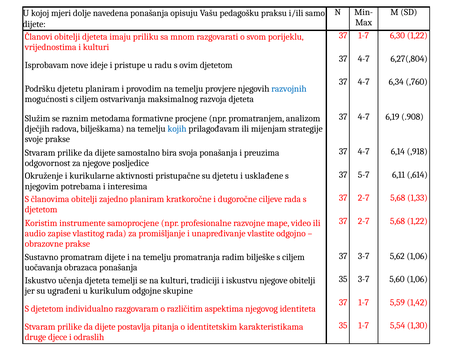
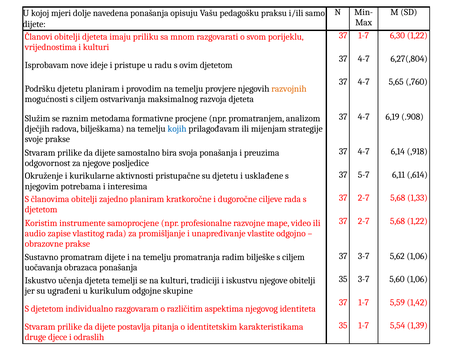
6,34: 6,34 -> 5,65
razvojnih colour: blue -> orange
1,30: 1,30 -> 1,39
